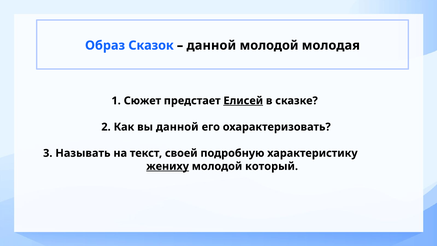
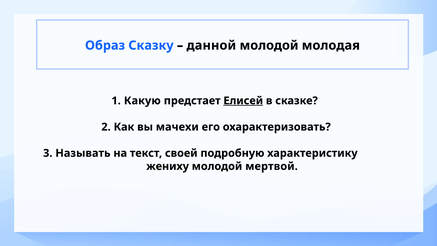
Сказок: Сказок -> Сказку
Сюжет: Сюжет -> Какую
вы данной: данной -> мачехи
жениху underline: present -> none
который: который -> мертвой
